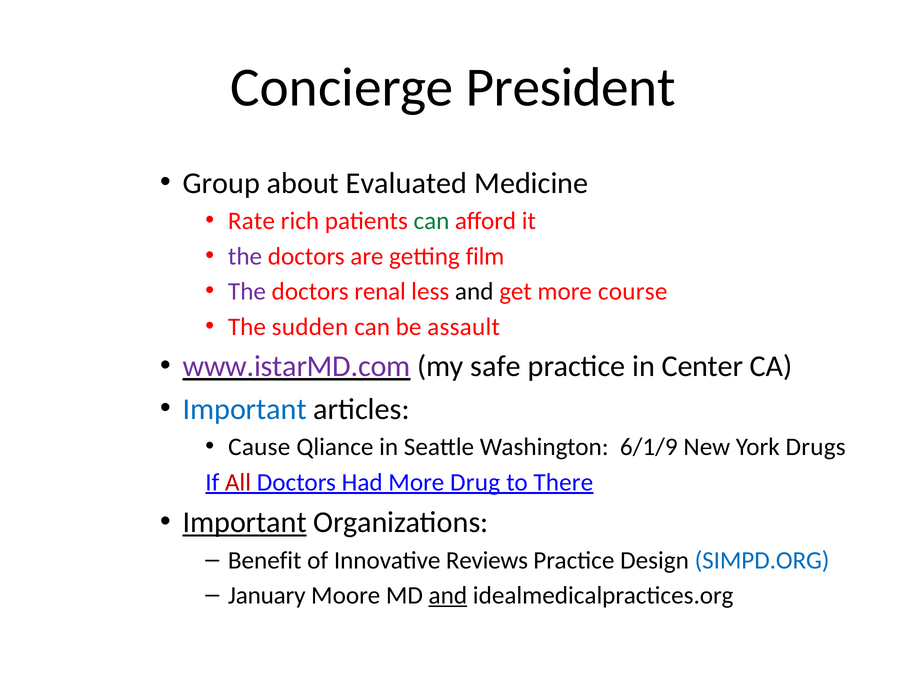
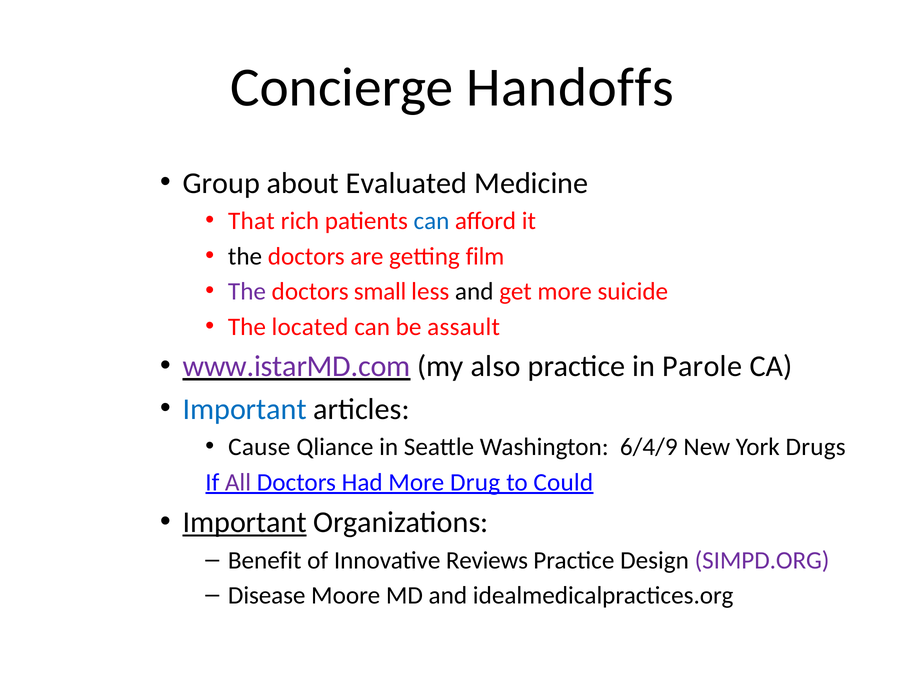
President: President -> Handoffs
Rate: Rate -> That
can at (431, 221) colour: green -> blue
the at (245, 256) colour: purple -> black
renal: renal -> small
course: course -> suicide
sudden: sudden -> located
safe: safe -> also
Center: Center -> Parole
6/1/9: 6/1/9 -> 6/4/9
All colour: red -> purple
There: There -> Could
SIMPD.ORG colour: blue -> purple
January: January -> Disease
and at (448, 596) underline: present -> none
